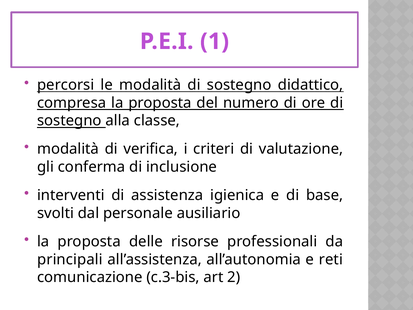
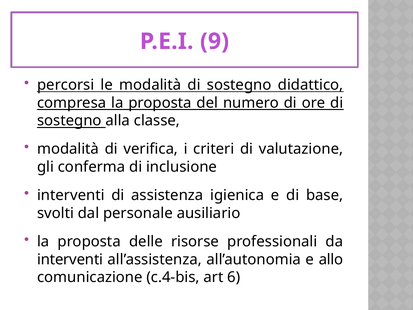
1: 1 -> 9
principali at (70, 259): principali -> interventi
reti: reti -> allo
c.3-bis: c.3-bis -> c.4-bis
2: 2 -> 6
